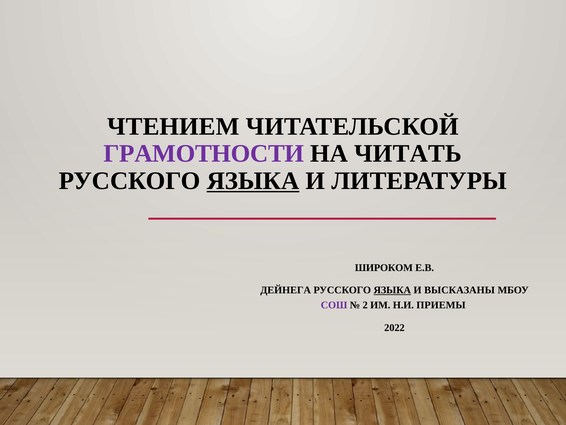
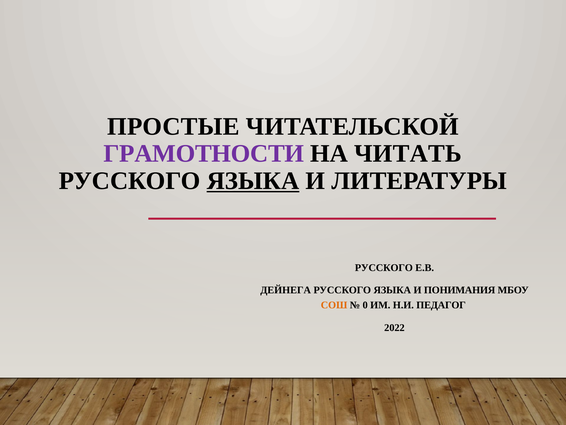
ЧТЕНИЕМ: ЧТЕНИЕМ -> ПРОСТЫЕ
ШИРОКОМ at (384, 267): ШИРОКОМ -> РУССКОГО
ЯЗЫКА at (392, 290) underline: present -> none
ВЫСКАЗАНЫ: ВЫСКАЗАНЫ -> ПОНИМАНИЯ
СОШ colour: purple -> orange
2: 2 -> 0
ПРИЕМЫ: ПРИЕМЫ -> ПЕДАГОГ
